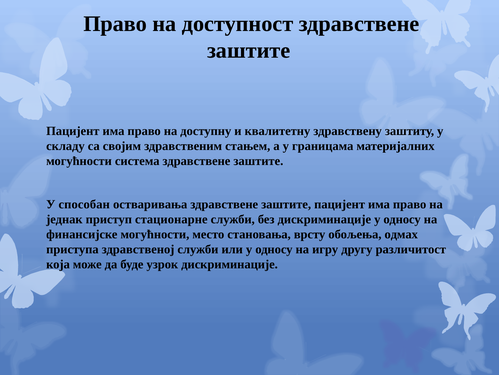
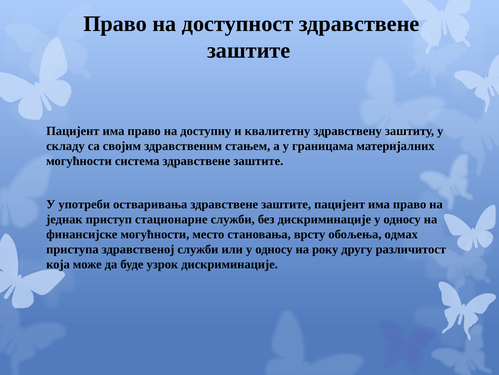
способан: способан -> употреби
игру: игру -> року
